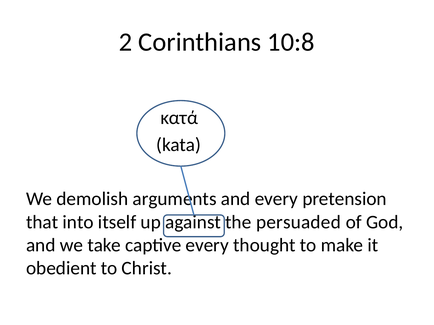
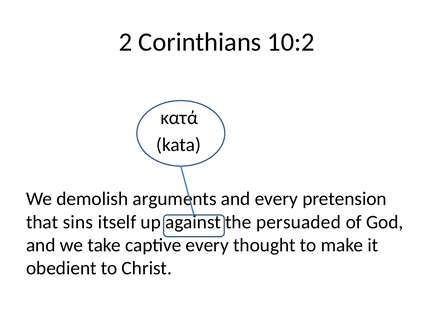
10:8: 10:8 -> 10:2
into: into -> sins
